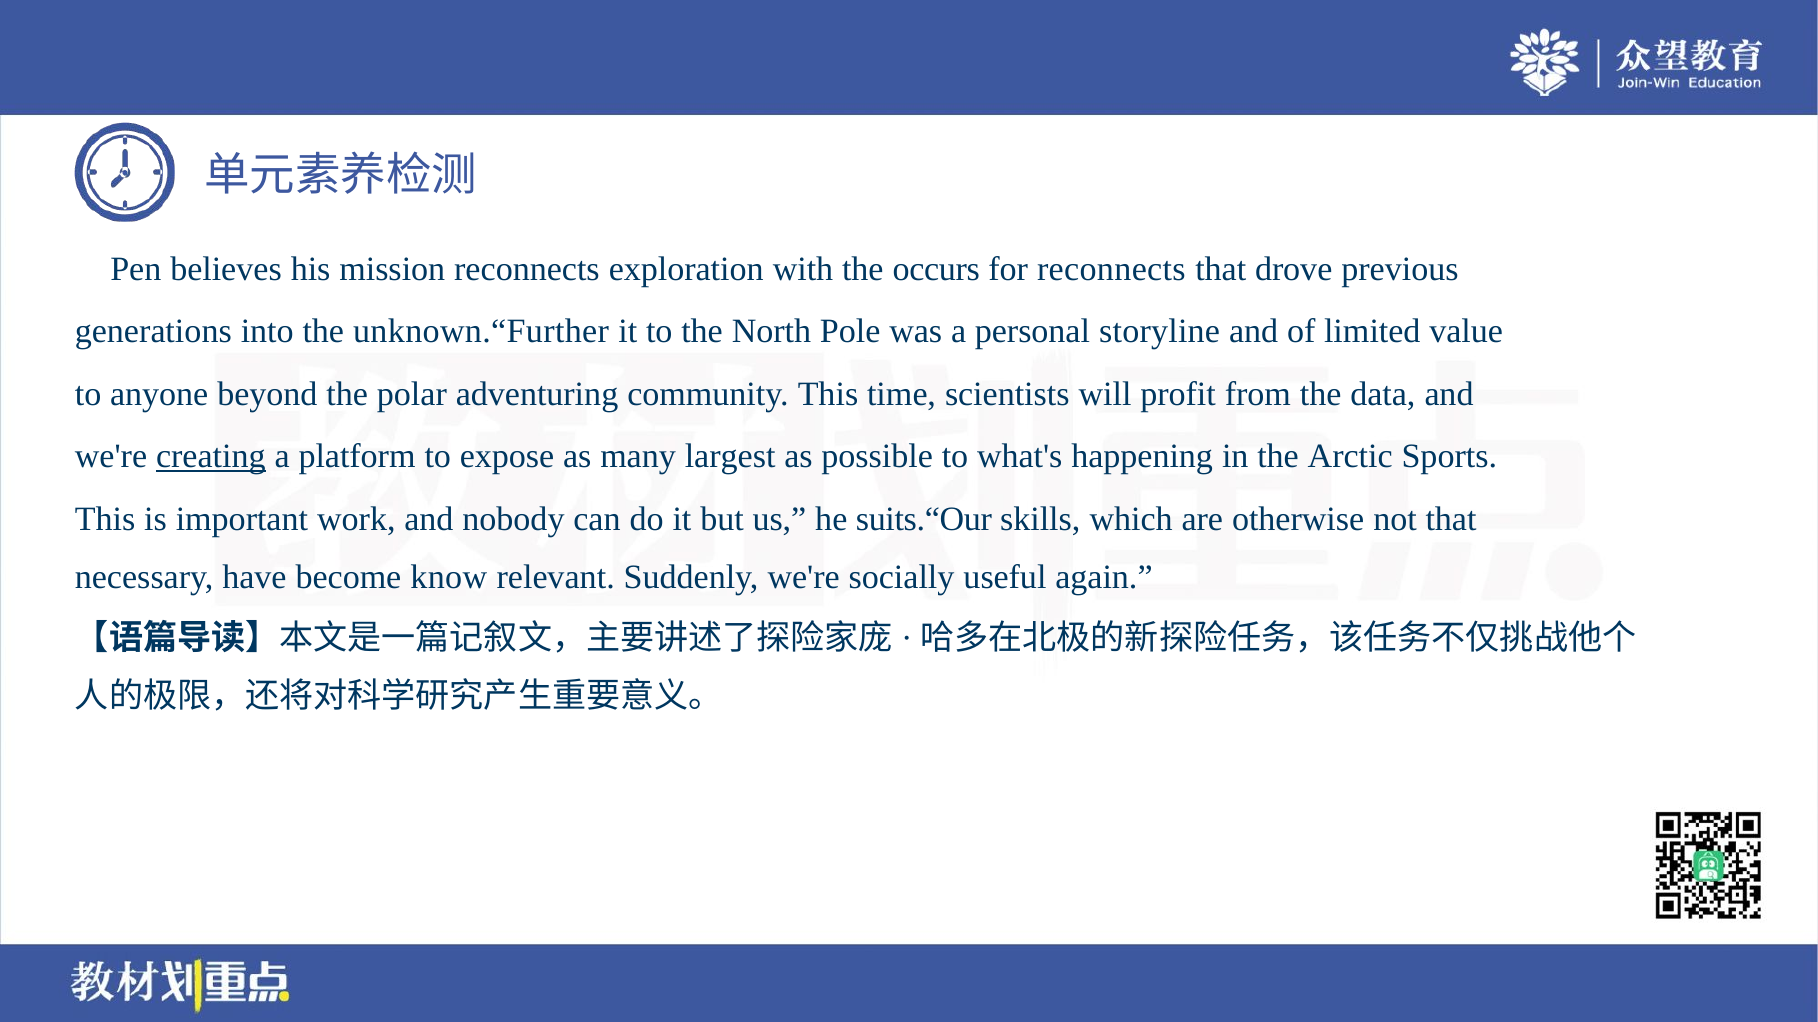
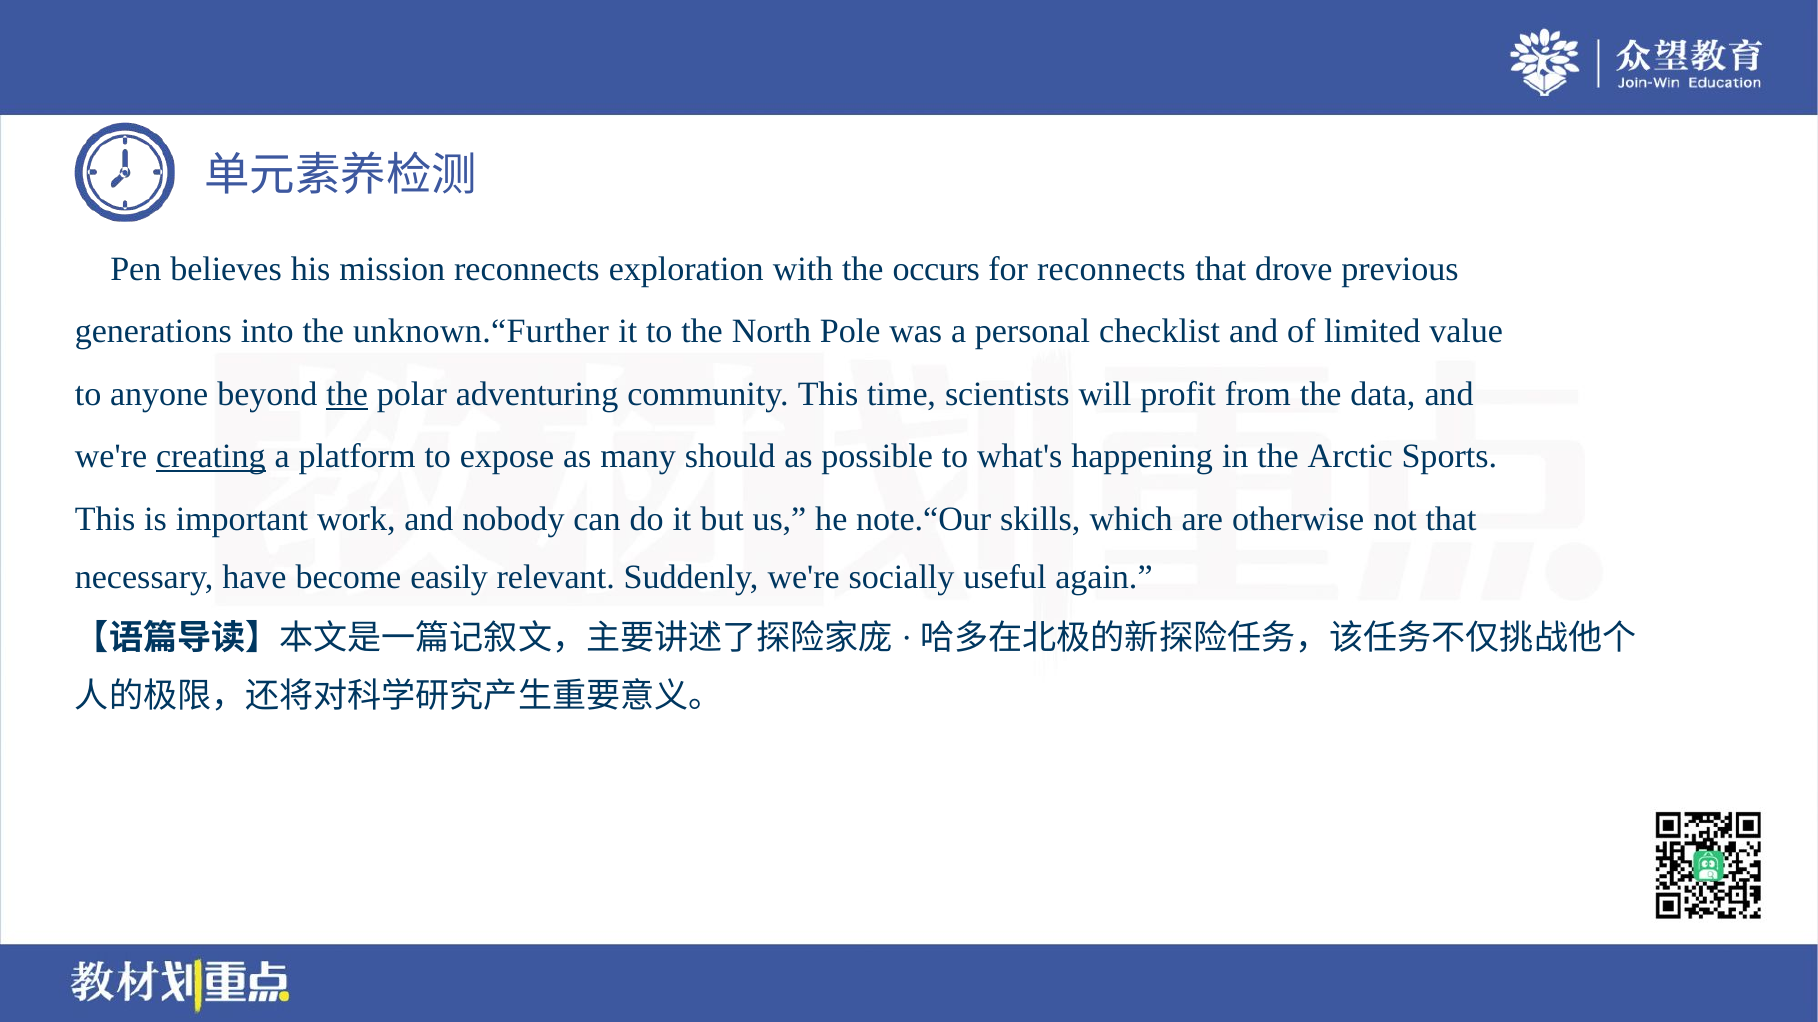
storyline: storyline -> checklist
the at (347, 394) underline: none -> present
largest: largest -> should
suits.“Our: suits.“Our -> note.“Our
know: know -> easily
